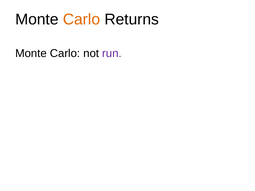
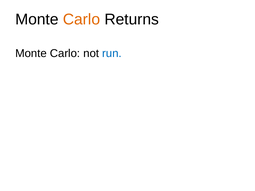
run colour: purple -> blue
